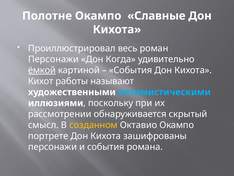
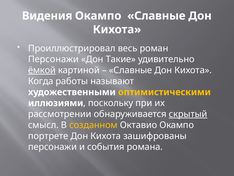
Полотне: Полотне -> Видения
Когда: Когда -> Такие
События at (131, 70): События -> Славные
Кихот: Кихот -> Когда
оптимистическими colour: light blue -> yellow
скрытый underline: none -> present
